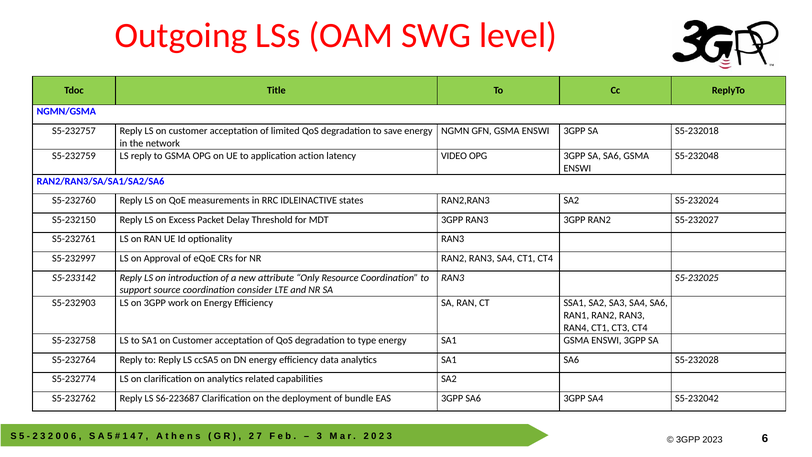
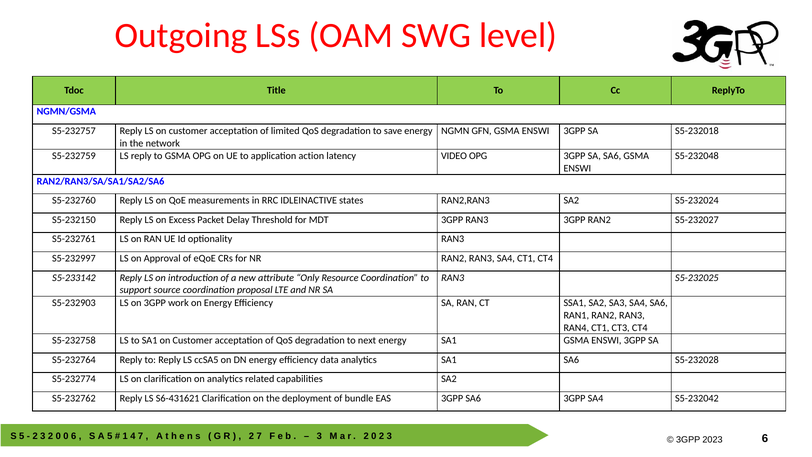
consider: consider -> proposal
type: type -> next
S6-223687: S6-223687 -> S6-431621
